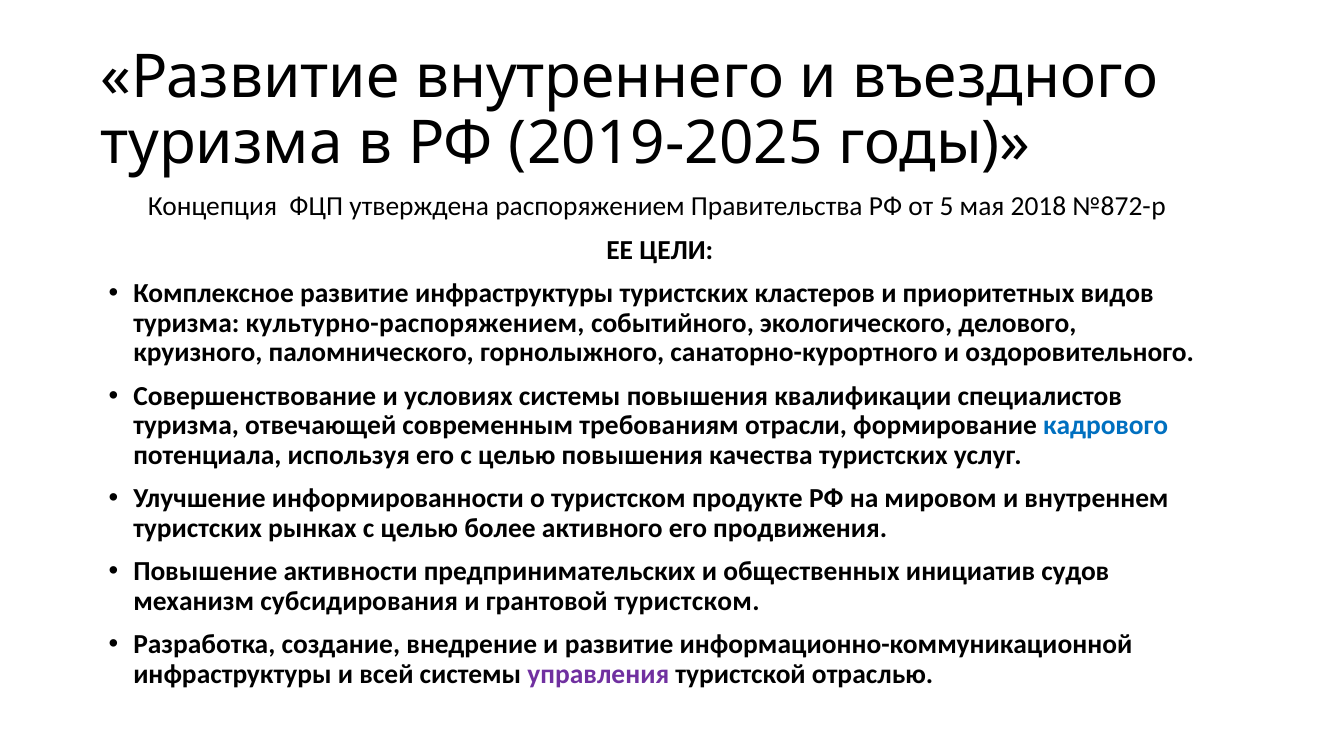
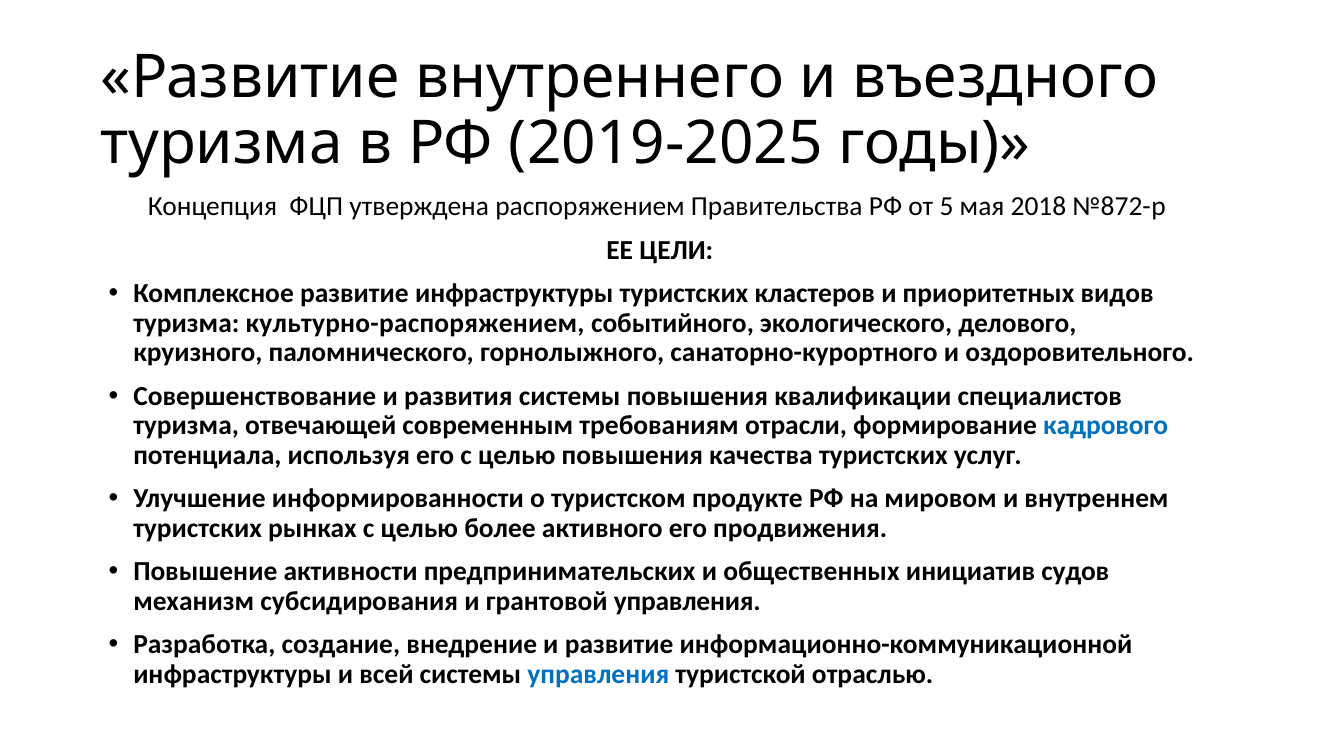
условиях: условиях -> развития
грантовой туристском: туристском -> управления
управления at (598, 674) colour: purple -> blue
